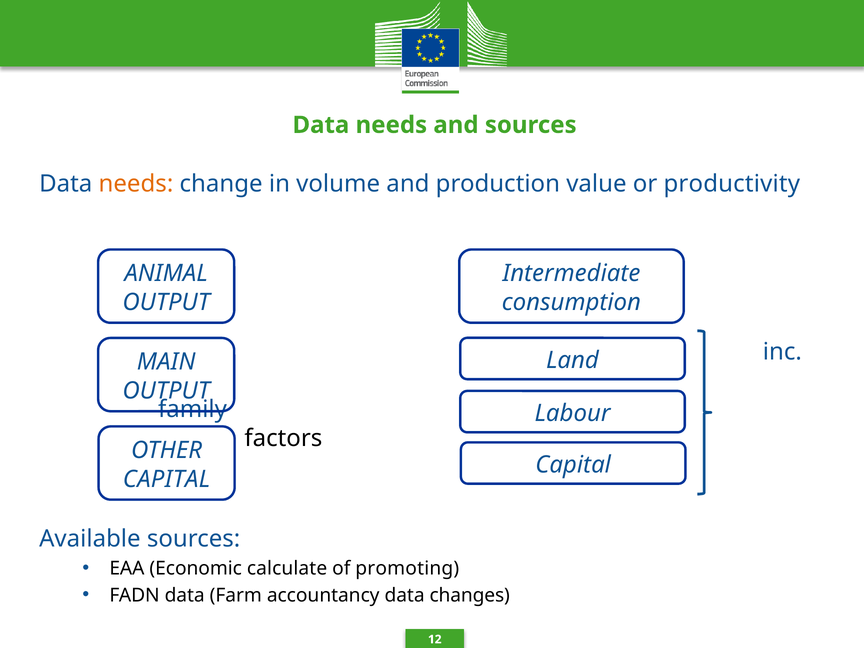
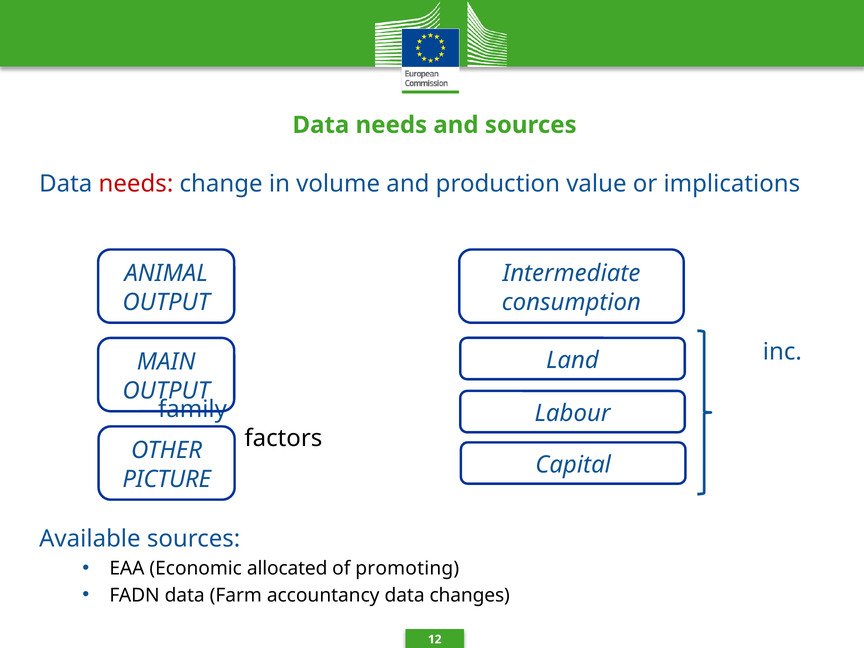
needs at (136, 184) colour: orange -> red
productivity: productivity -> implications
CAPITAL at (166, 479): CAPITAL -> PICTURE
calculate: calculate -> allocated
